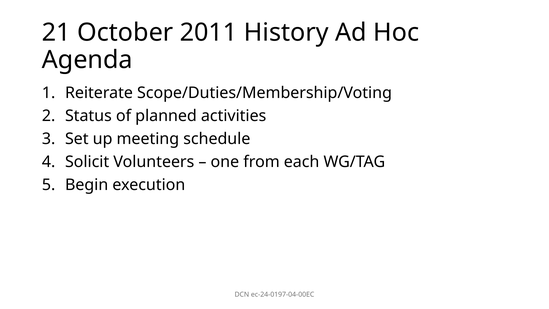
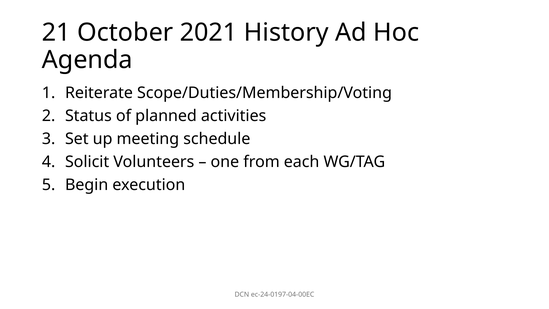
2011: 2011 -> 2021
